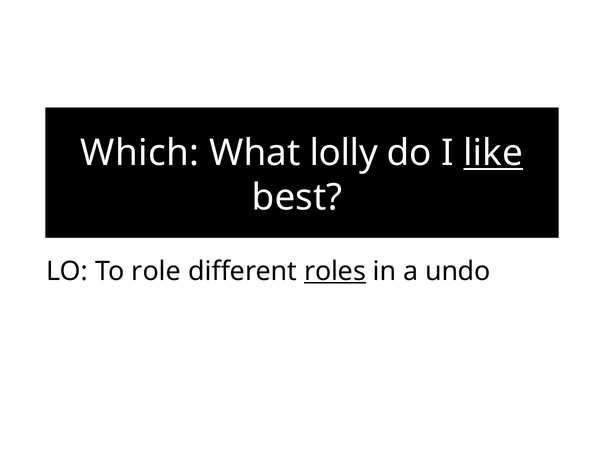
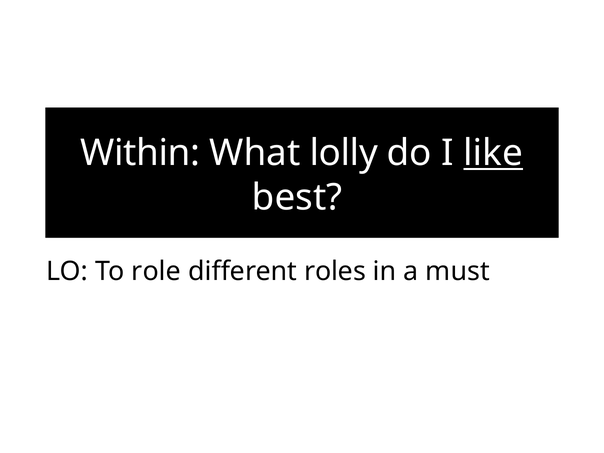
Which: Which -> Within
roles underline: present -> none
undo: undo -> must
